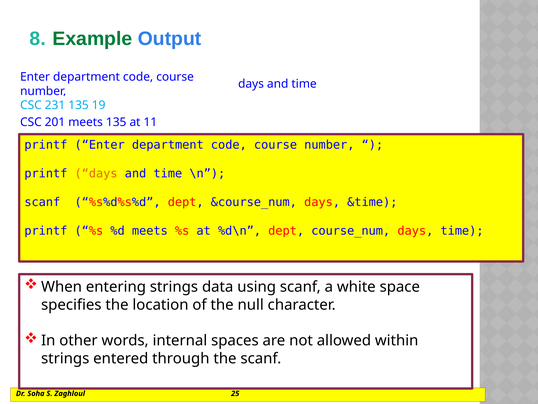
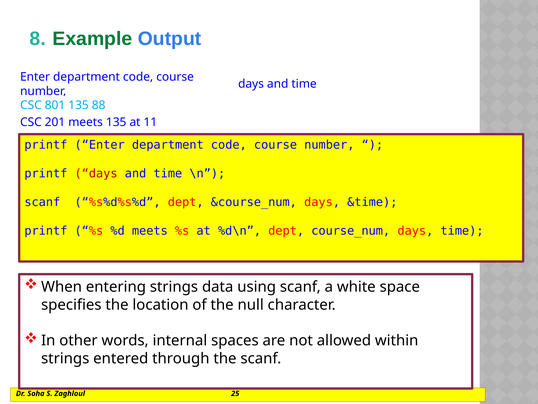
231: 231 -> 801
19: 19 -> 88
days at (96, 173) colour: orange -> red
